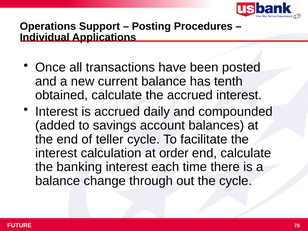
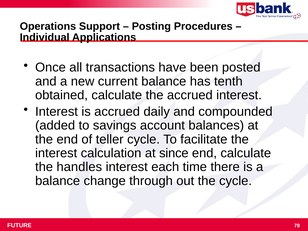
order: order -> since
banking: banking -> handles
